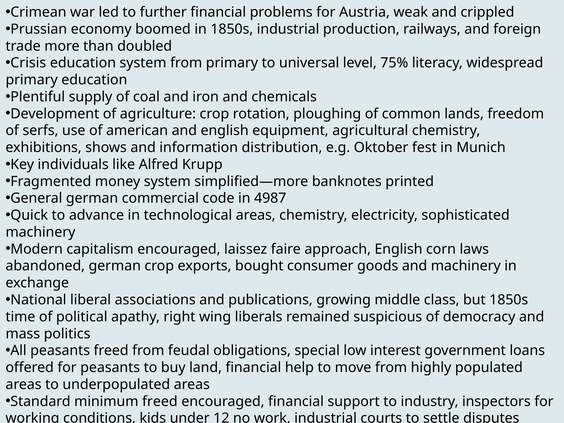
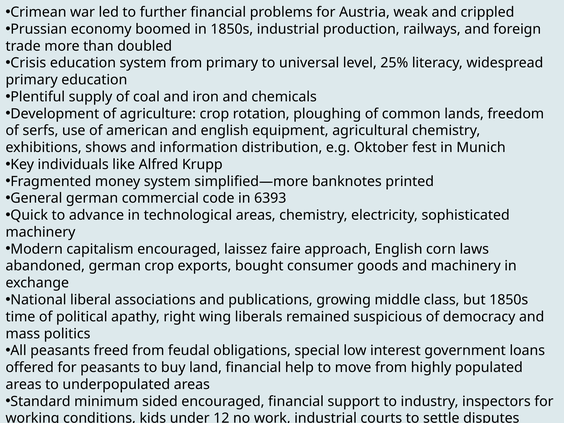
75%: 75% -> 25%
4987: 4987 -> 6393
minimum freed: freed -> sided
